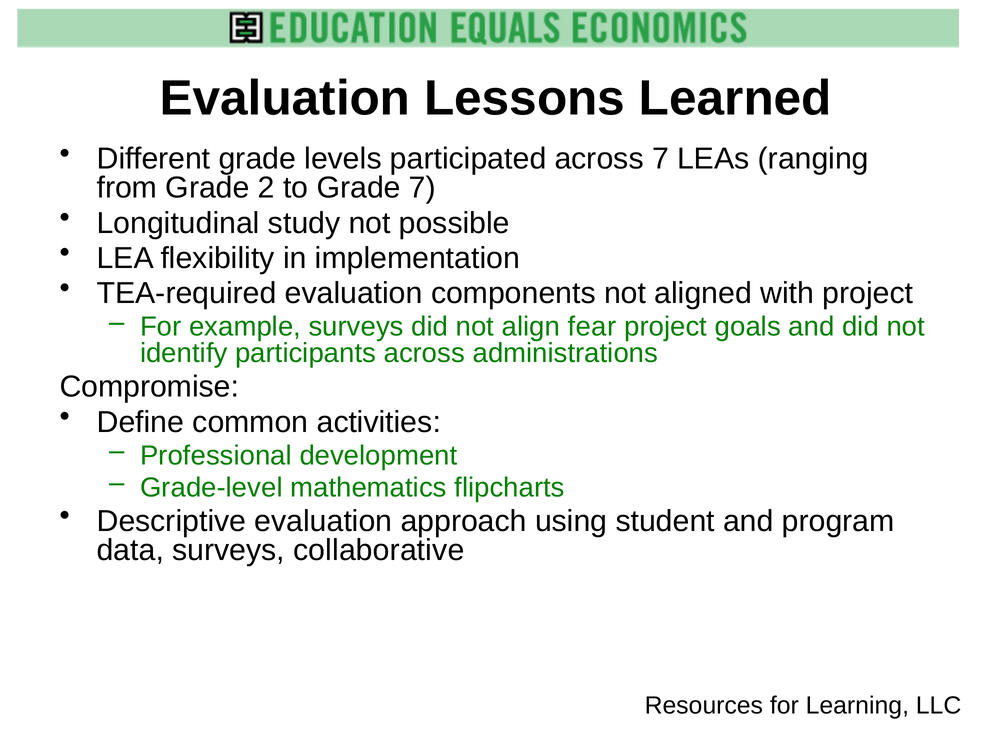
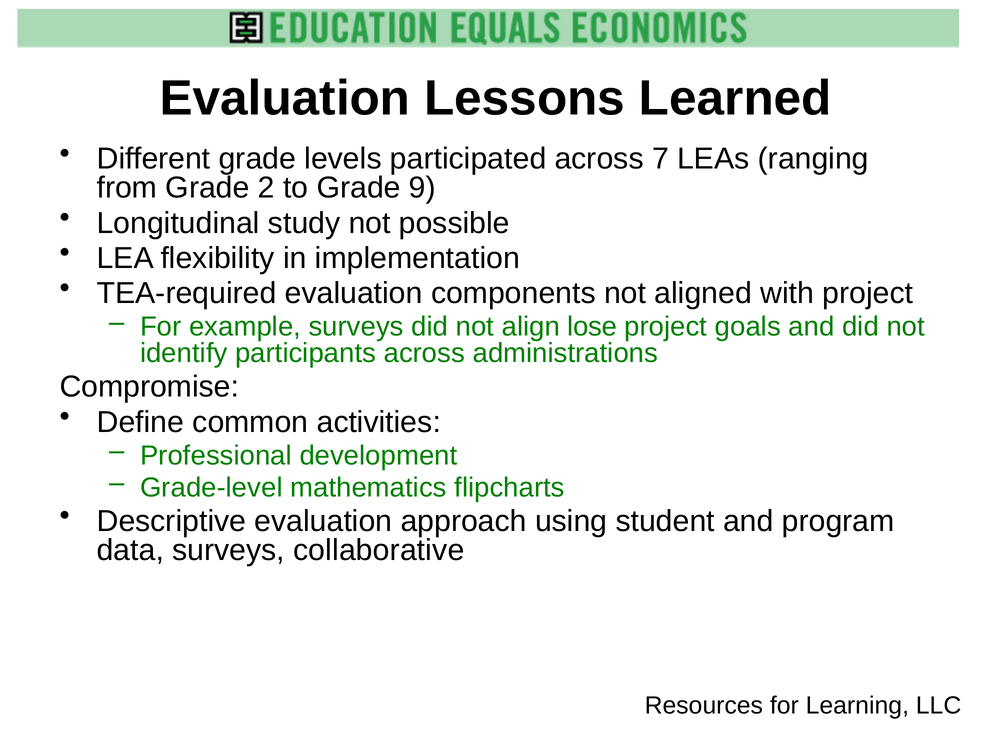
Grade 7: 7 -> 9
fear: fear -> lose
